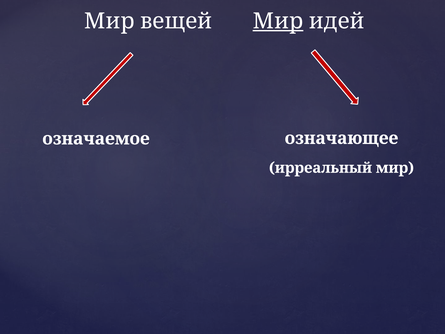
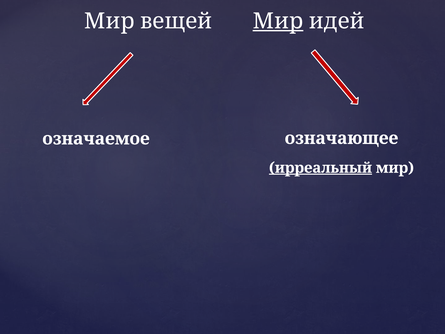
ирреальный underline: none -> present
